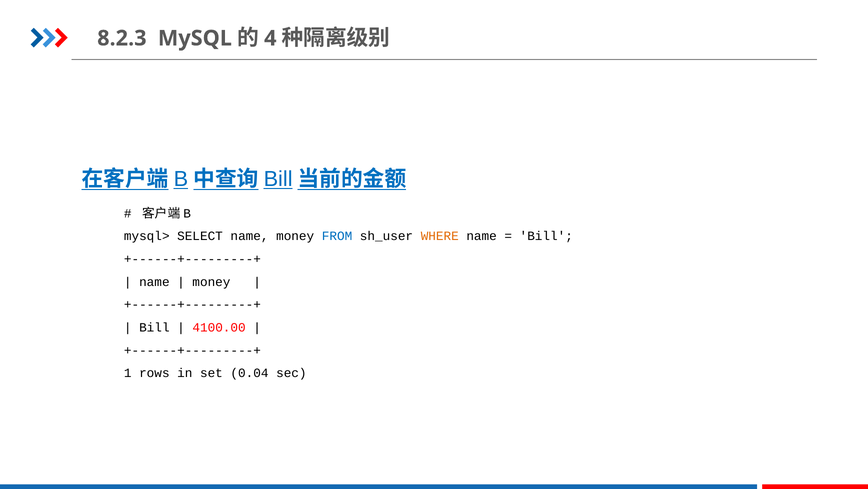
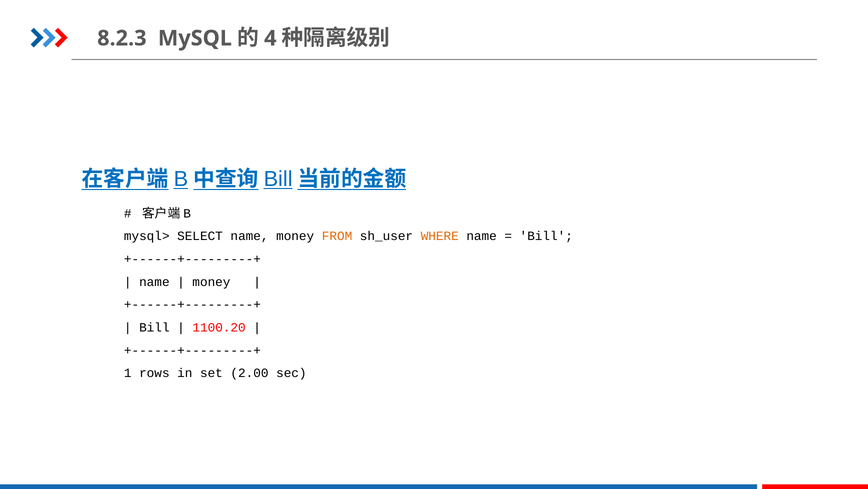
FROM colour: blue -> orange
4100.00: 4100.00 -> 1100.20
0.04: 0.04 -> 2.00
